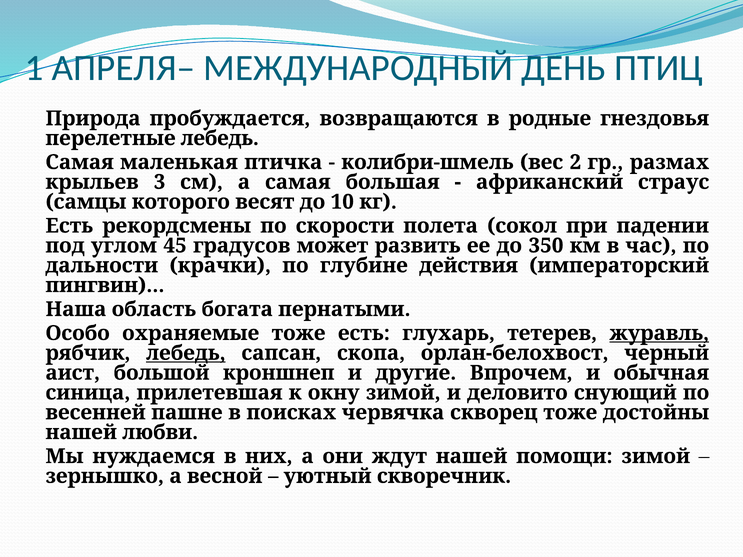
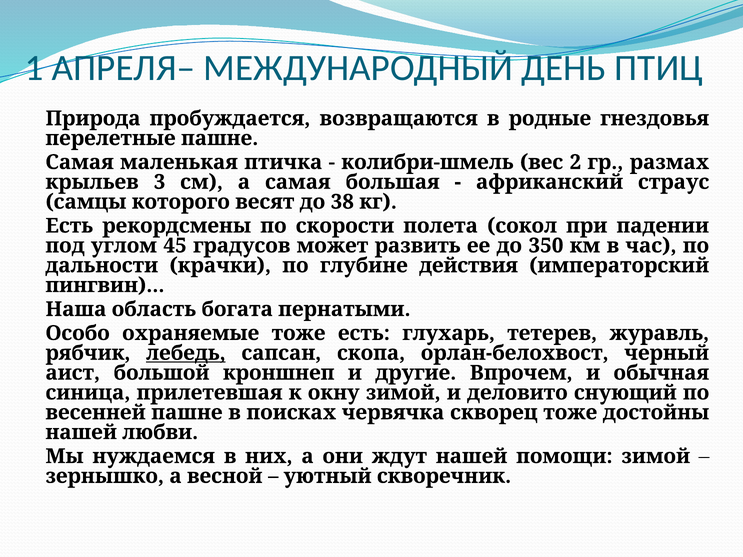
перелетные лебедь: лебедь -> пашне
10: 10 -> 38
журавль underline: present -> none
